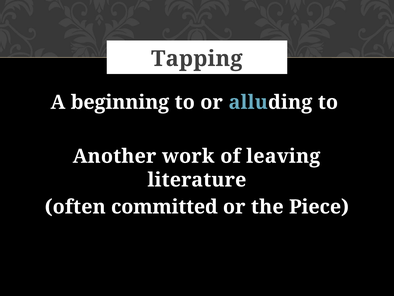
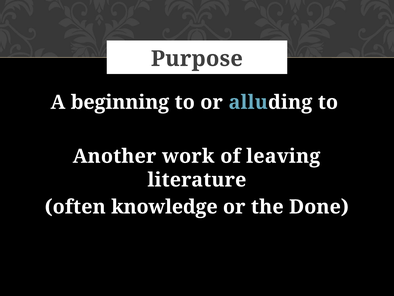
Tapping: Tapping -> Purpose
committed: committed -> knowledge
Piece: Piece -> Done
